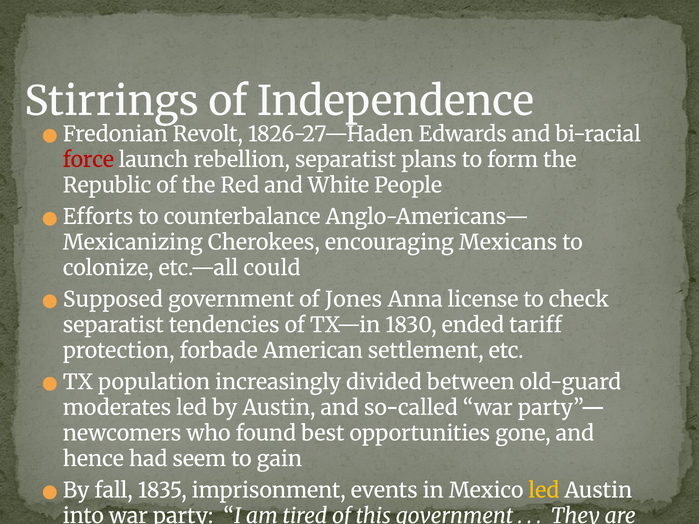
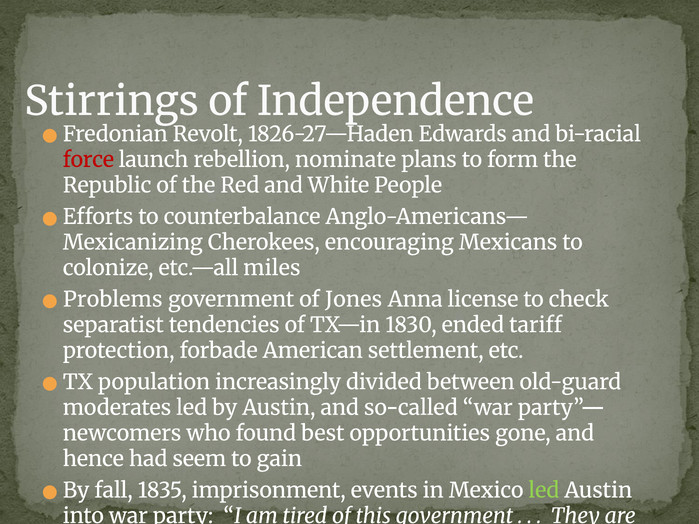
rebellion separatist: separatist -> nominate
could: could -> miles
Supposed: Supposed -> Problems
led at (544, 491) colour: yellow -> light green
